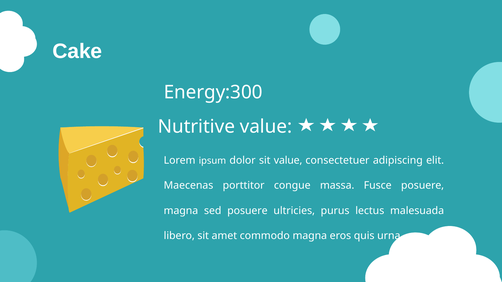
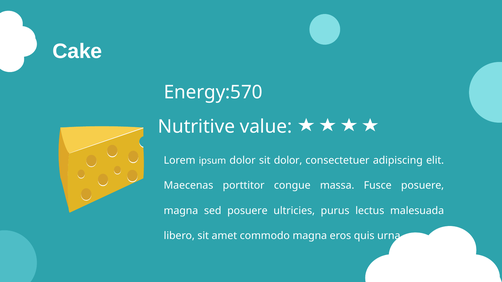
Energy:300: Energy:300 -> Energy:570
sit value: value -> dolor
